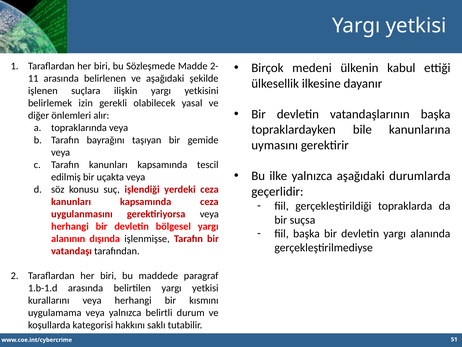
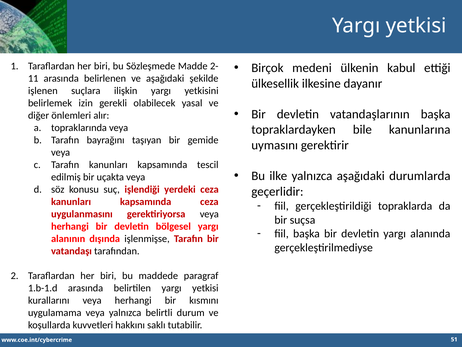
kategorisi: kategorisi -> kuvvetleri
